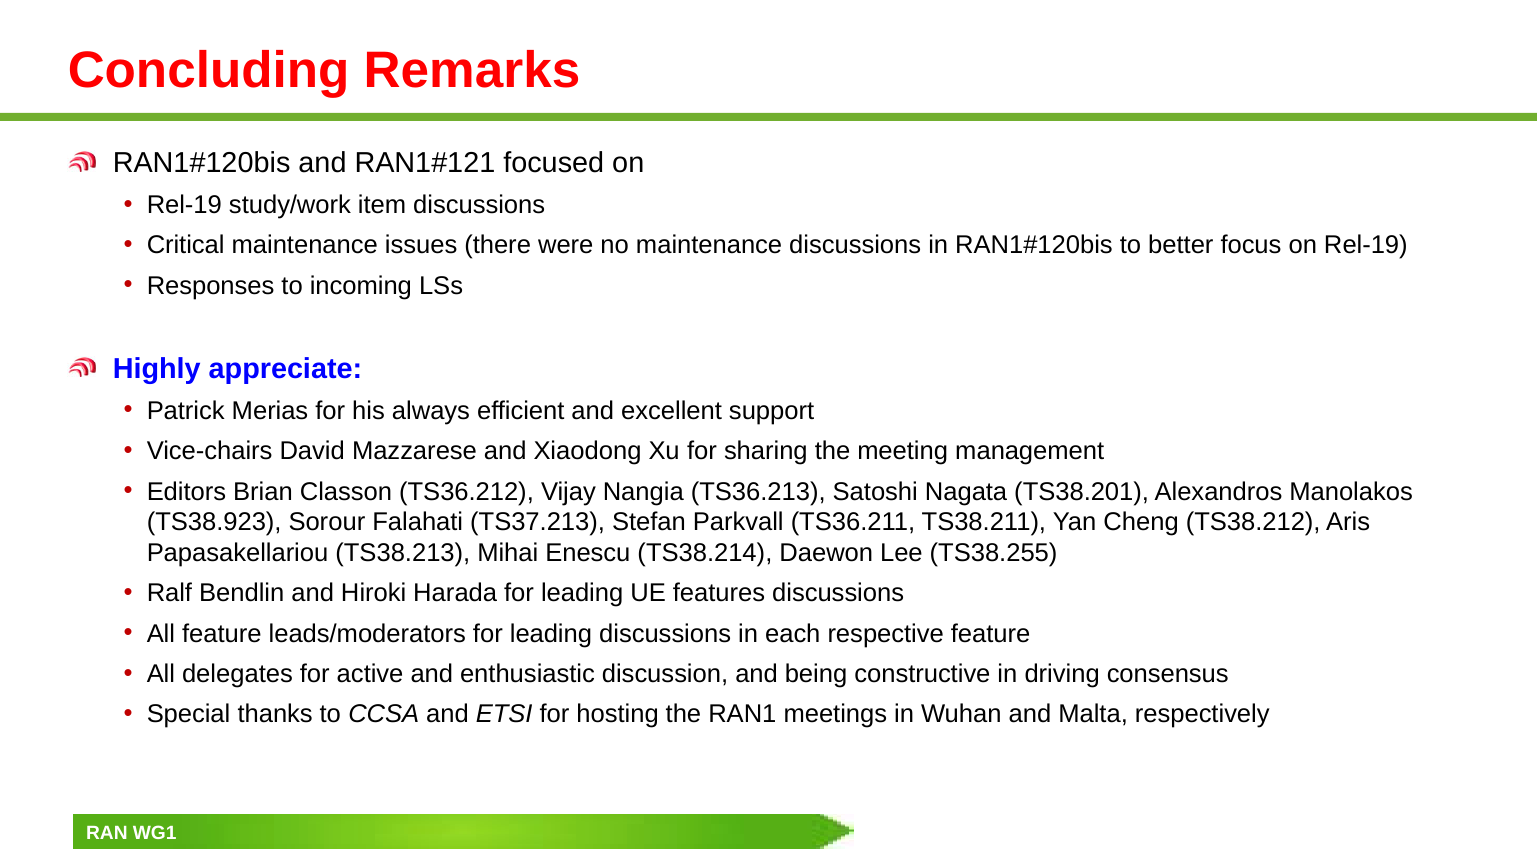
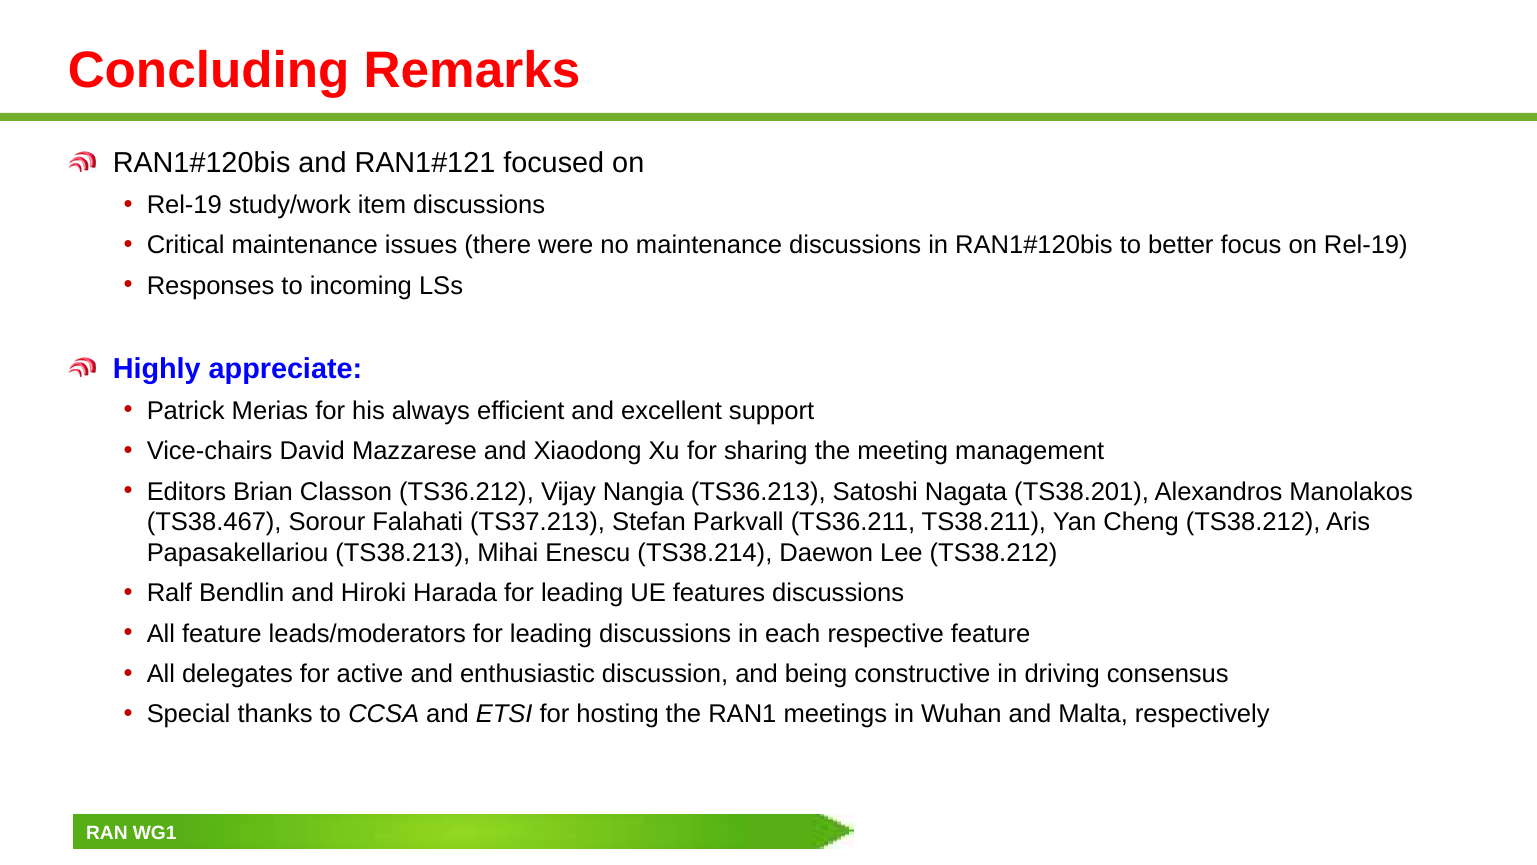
TS38.923: TS38.923 -> TS38.467
Lee TS38.255: TS38.255 -> TS38.212
